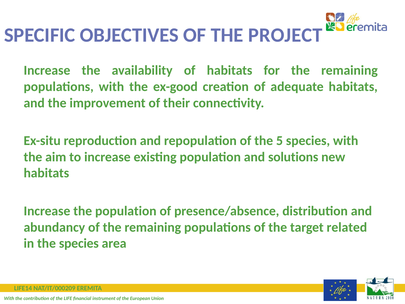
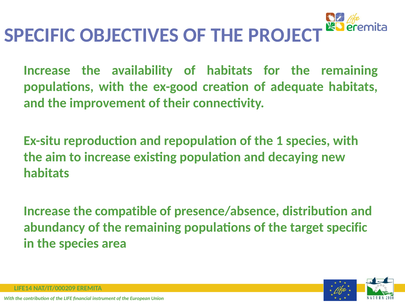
5: 5 -> 1
solutions: solutions -> decaying
the population: population -> compatible
target related: related -> specific
